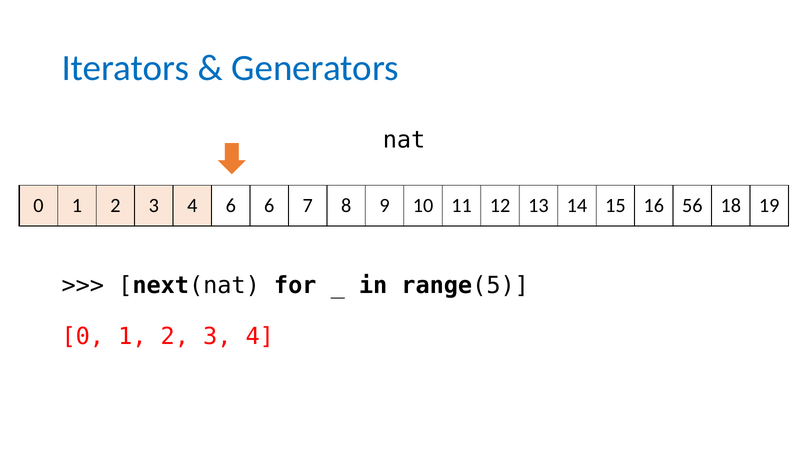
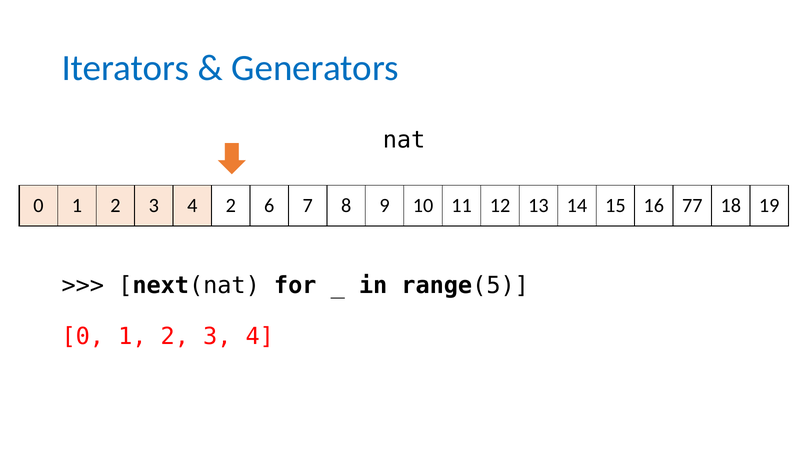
4 6: 6 -> 2
56: 56 -> 77
